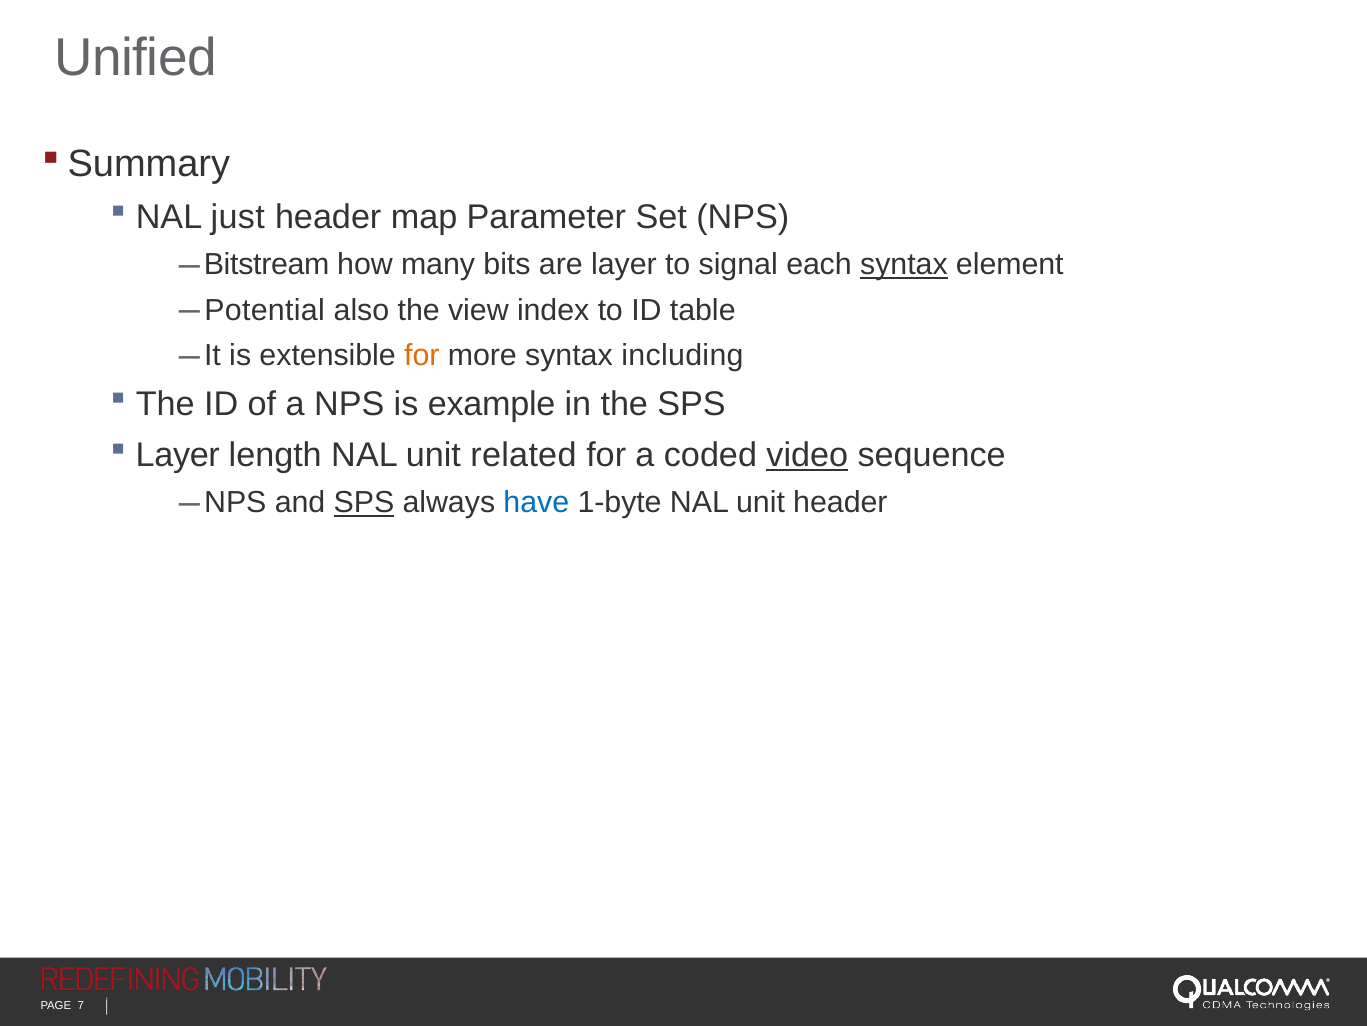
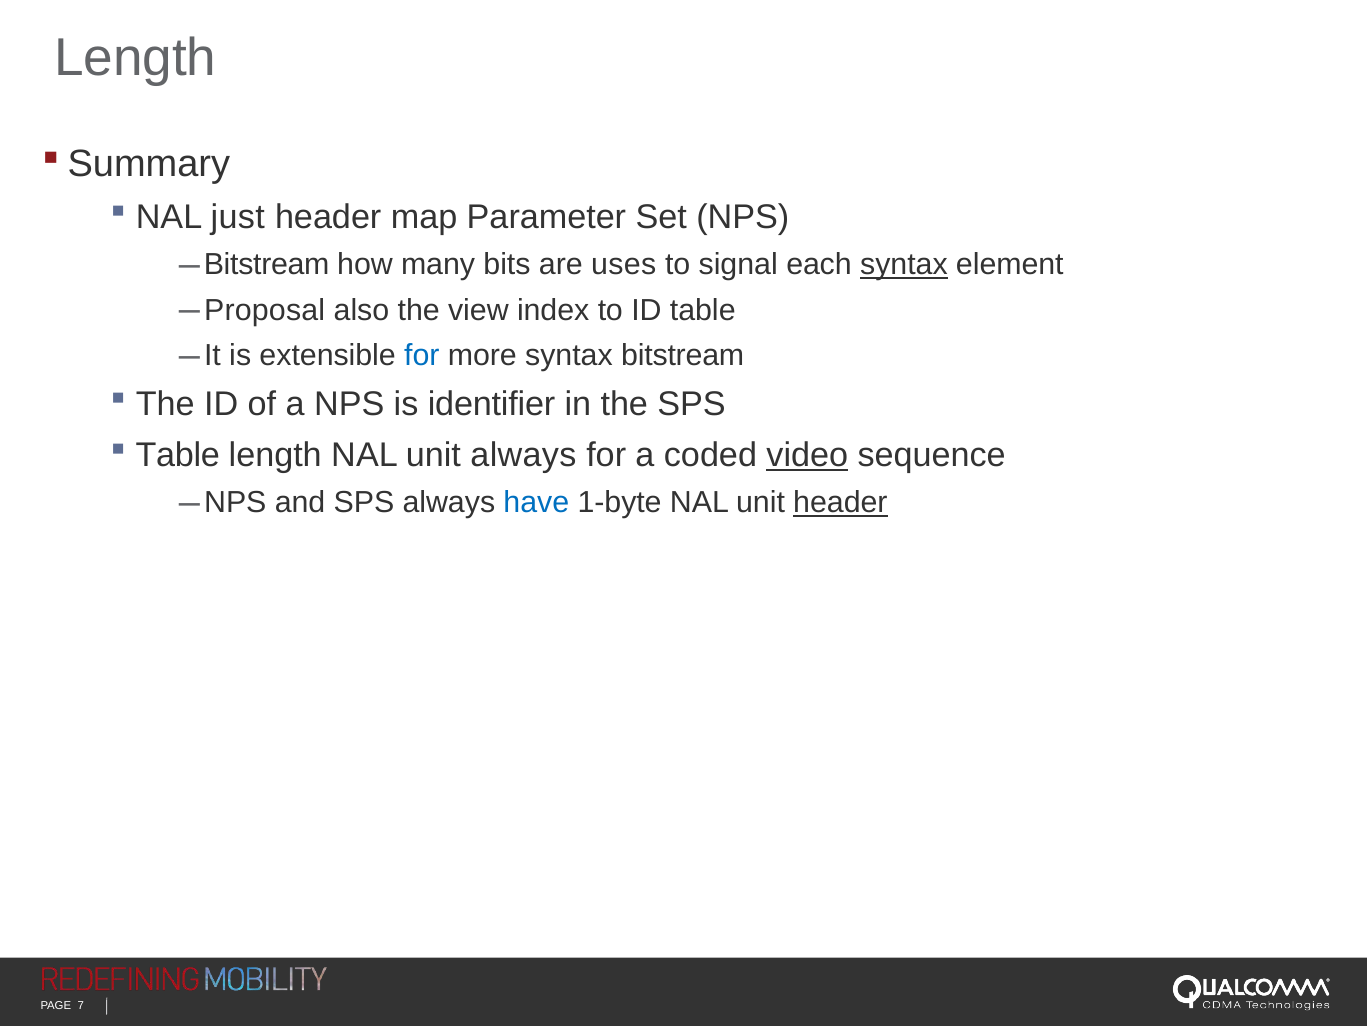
Unified at (136, 58): Unified -> Length
are layer: layer -> uses
Potential: Potential -> Proposal
for at (422, 355) colour: orange -> blue
syntax including: including -> bitstream
example: example -> identifier
Layer at (178, 455): Layer -> Table
unit related: related -> always
SPS at (364, 502) underline: present -> none
header at (840, 502) underline: none -> present
